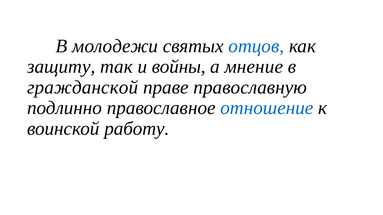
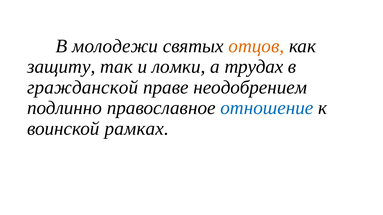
отцов colour: blue -> orange
войны: войны -> ломки
мнение: мнение -> трудах
православную: православную -> неодобрением
работу: работу -> рамках
